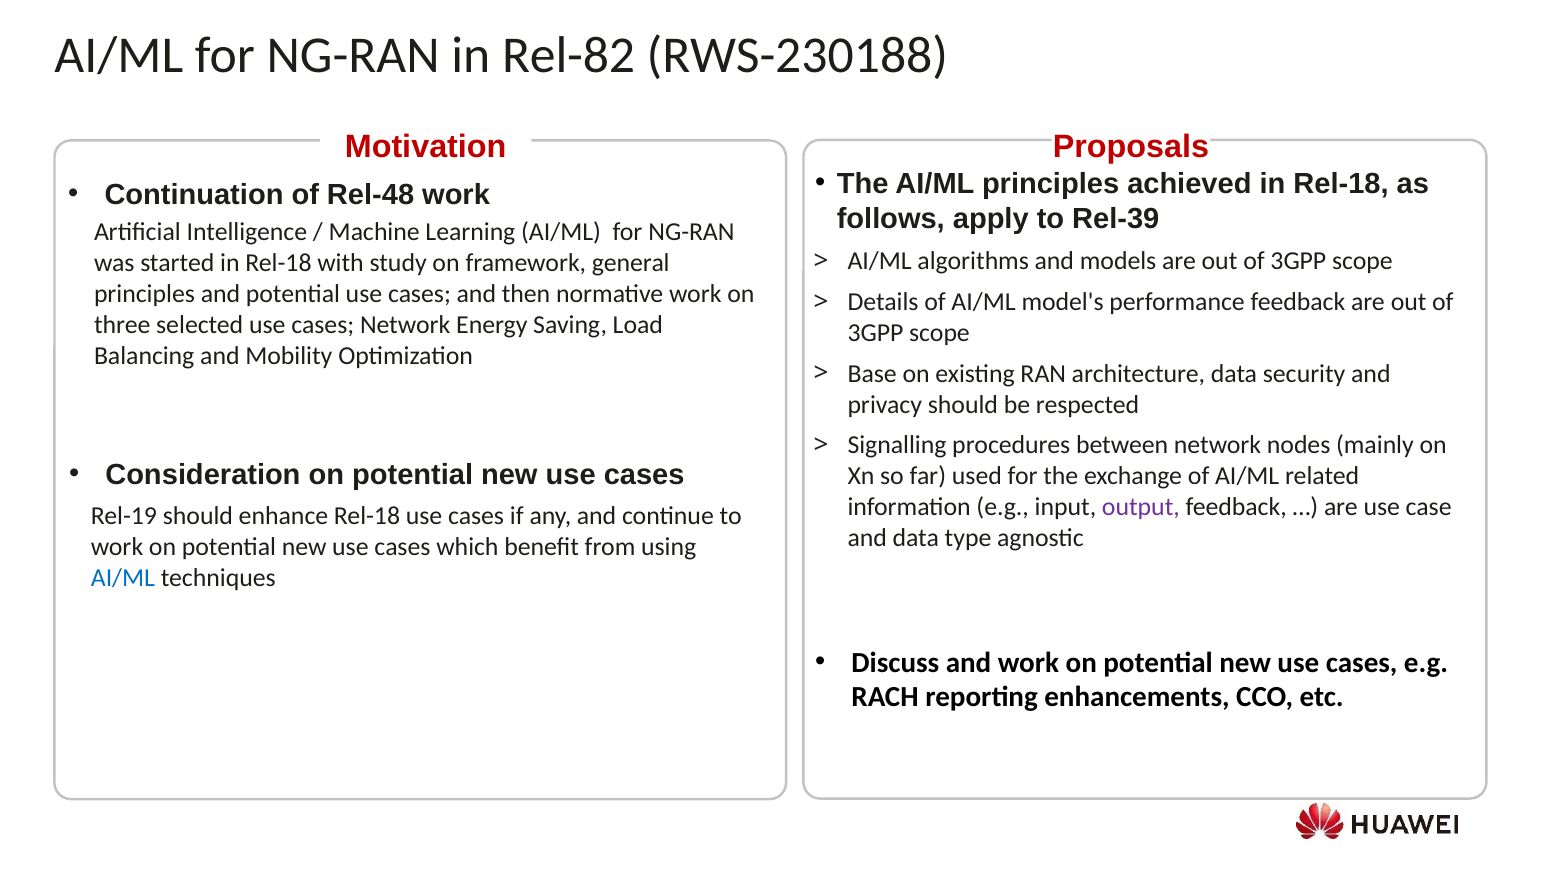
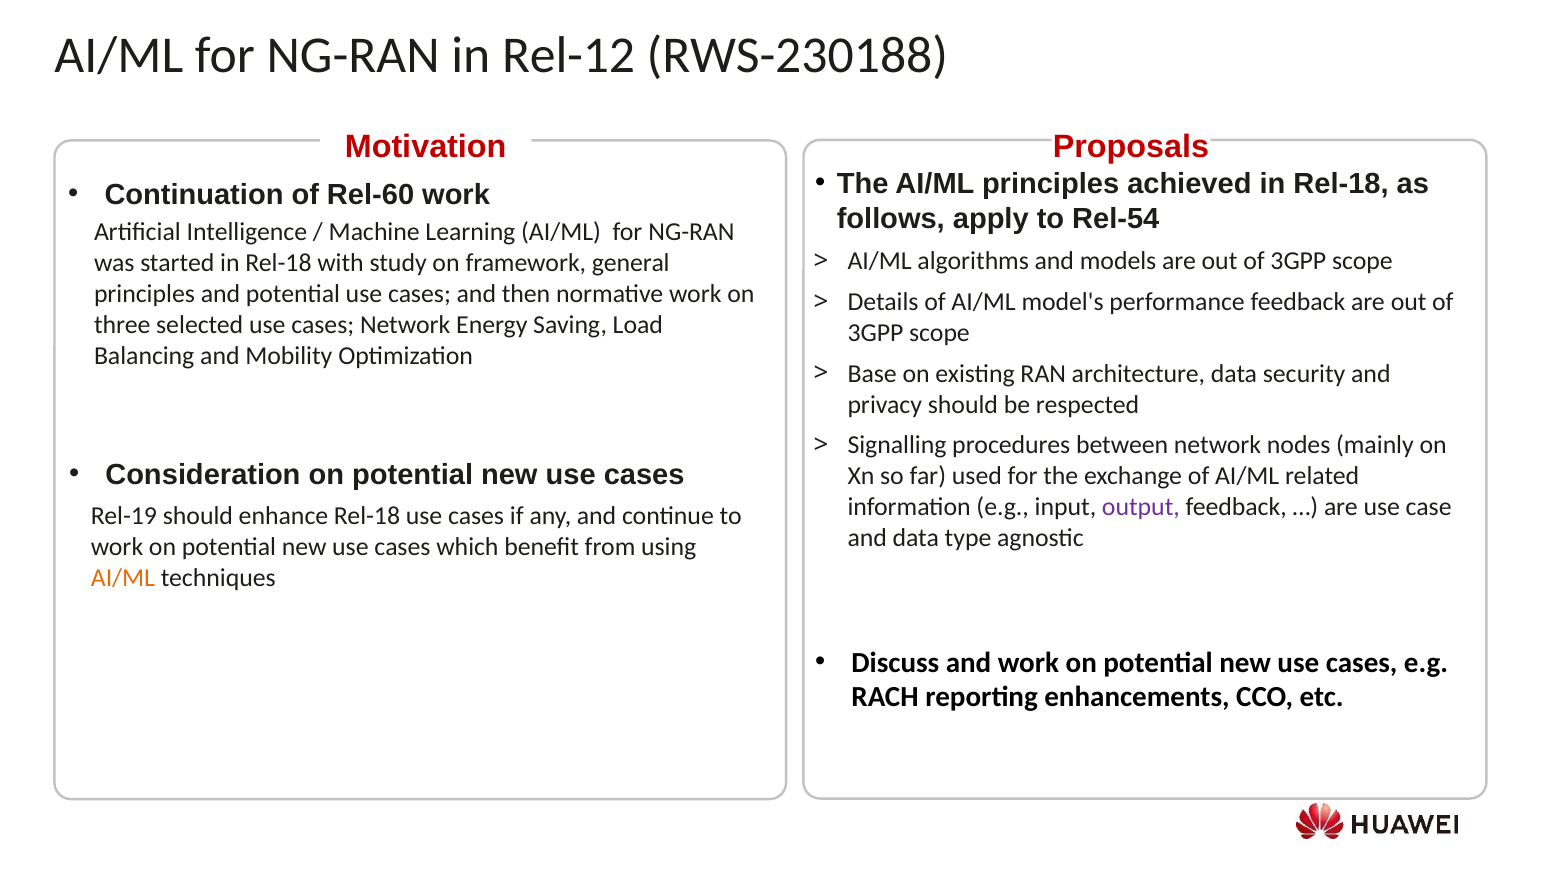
Rel-82: Rel-82 -> Rel-12
Rel-48: Rel-48 -> Rel-60
Rel-39: Rel-39 -> Rel-54
AI/ML at (123, 578) colour: blue -> orange
